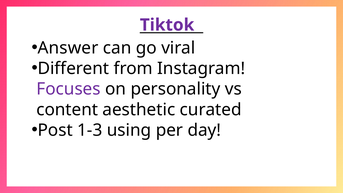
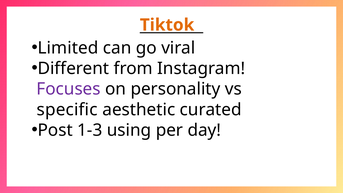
Tiktok colour: purple -> orange
Answer: Answer -> Limited
content: content -> specific
